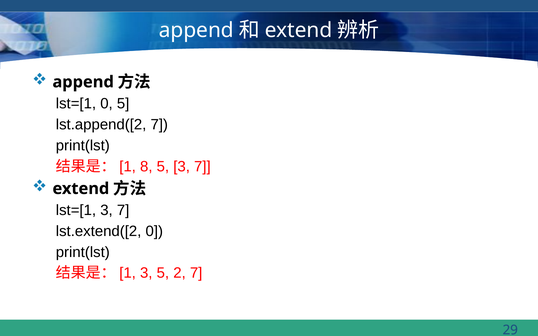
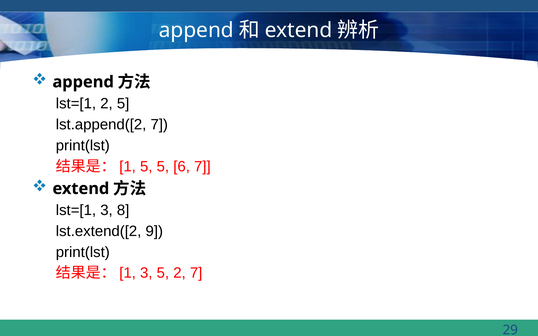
lst=[1 0: 0 -> 2
8 at (146, 167): 8 -> 5
5 3: 3 -> 6
lst=[1 3 7: 7 -> 8
lst.extend([2 0: 0 -> 9
